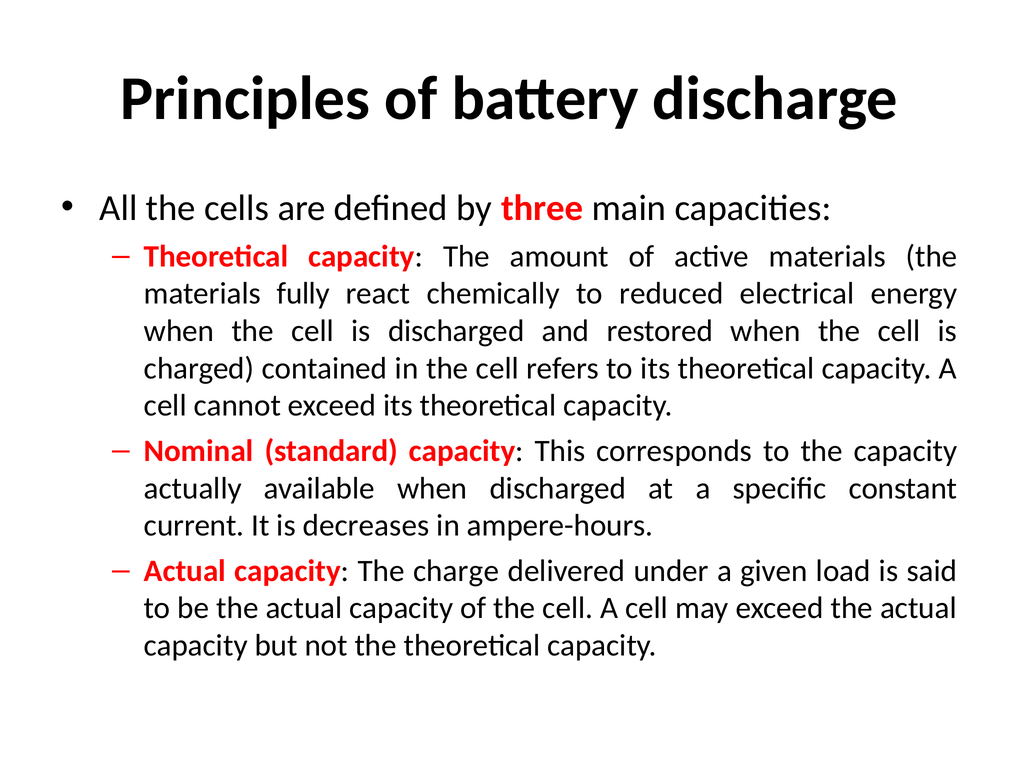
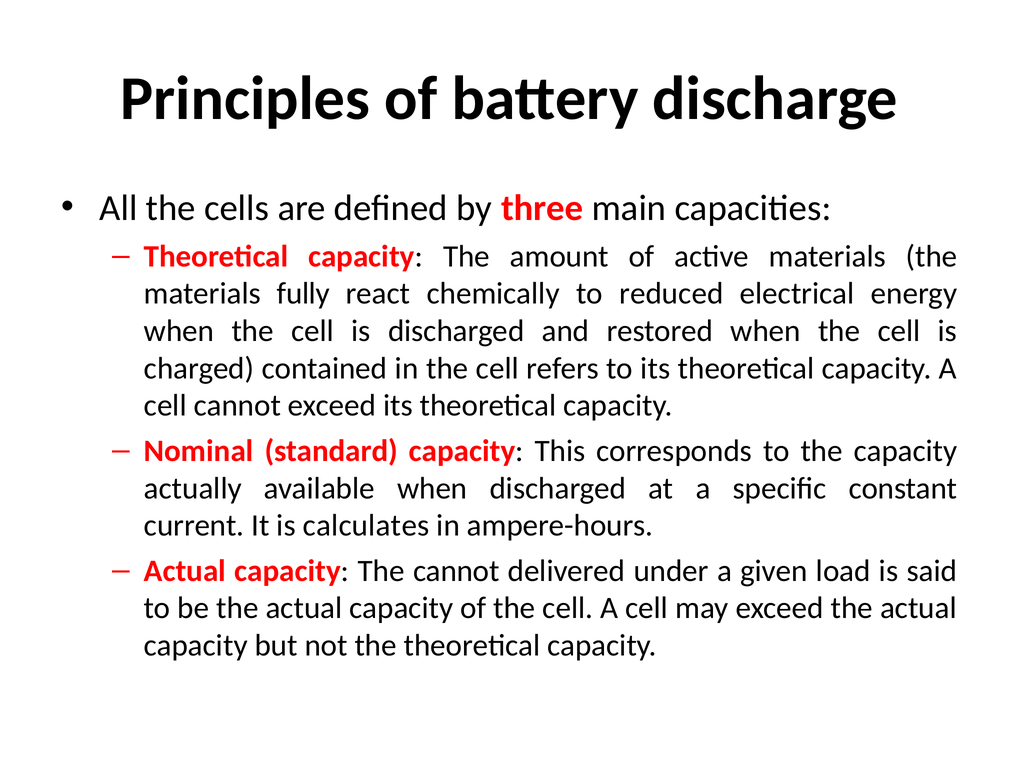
decreases: decreases -> calculates
The charge: charge -> cannot
